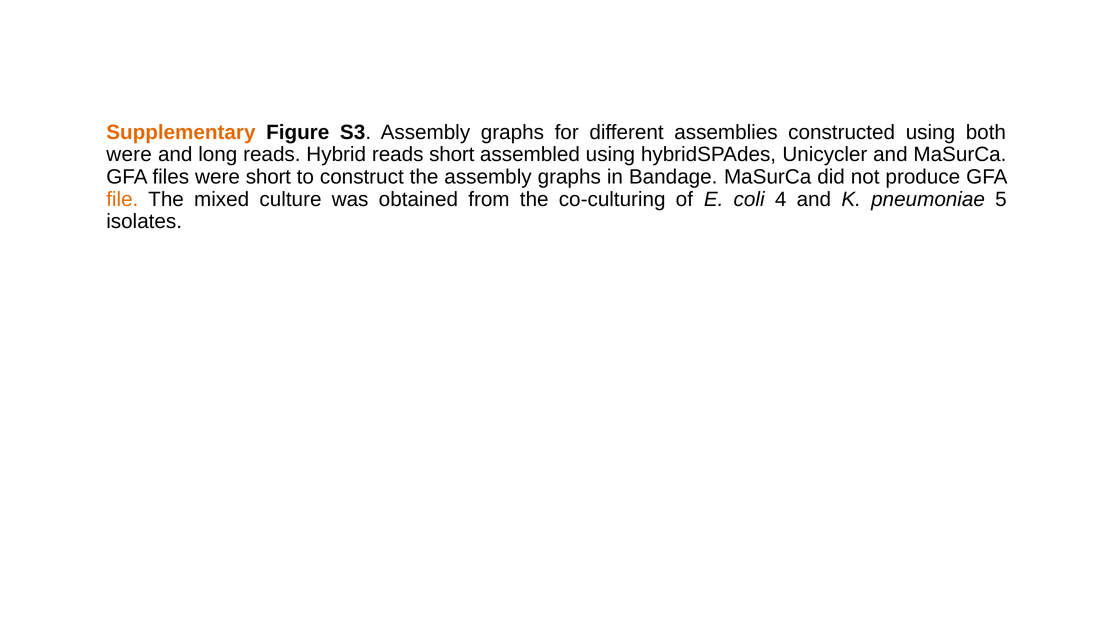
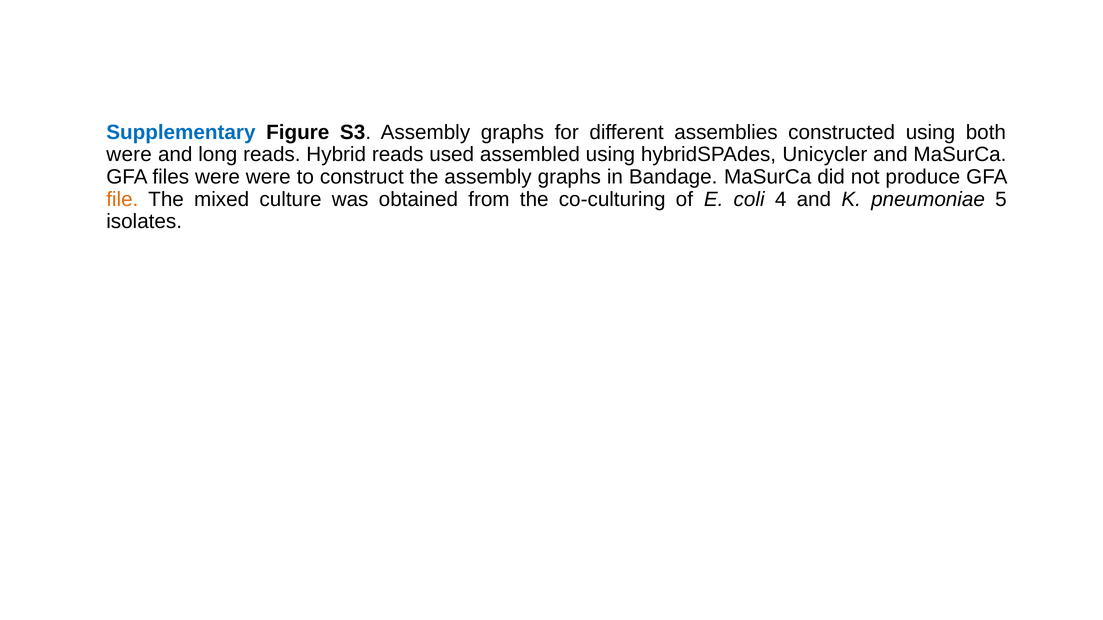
Supplementary colour: orange -> blue
reads short: short -> used
were short: short -> were
